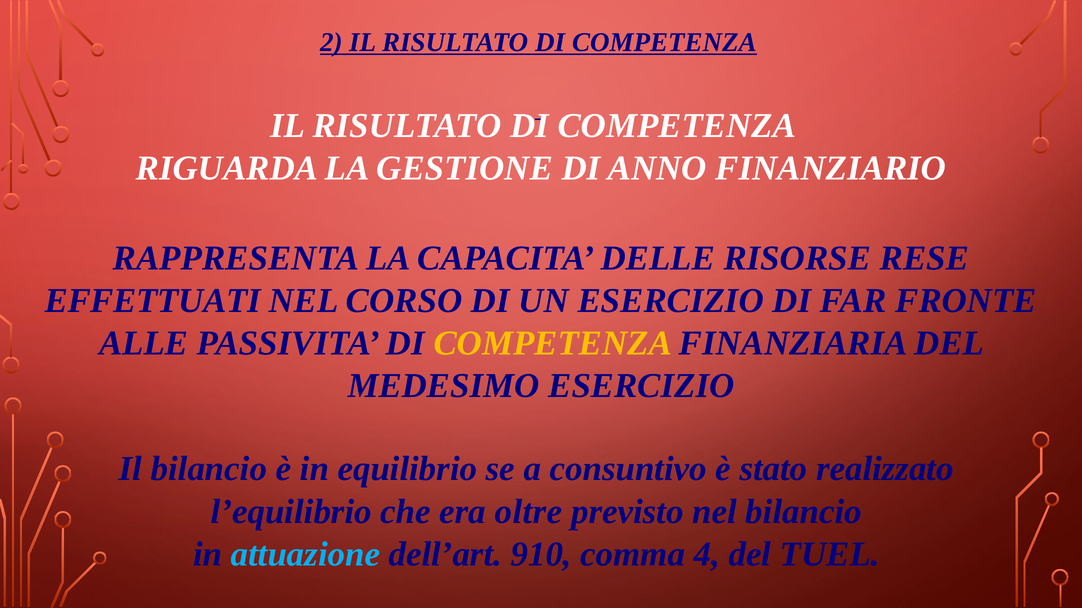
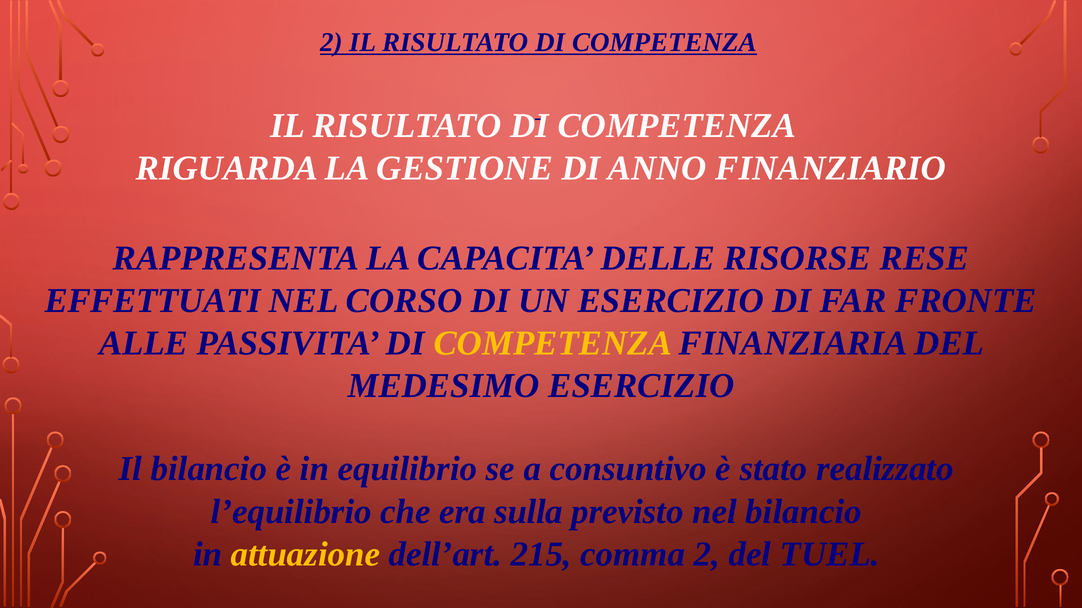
oltre: oltre -> sulla
attuazione colour: light blue -> yellow
910: 910 -> 215
comma 4: 4 -> 2
